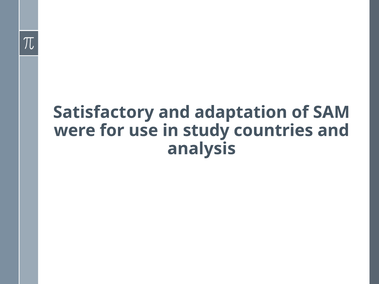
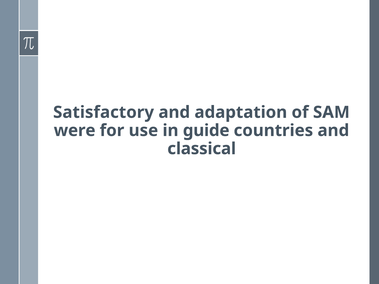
study: study -> guide
analysis: analysis -> classical
